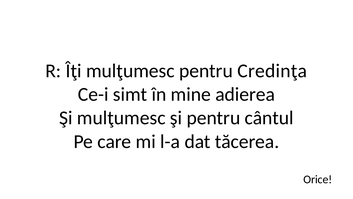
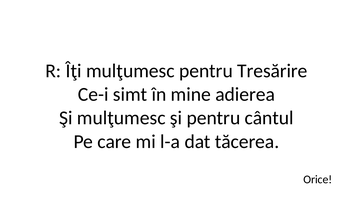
Credinţa: Credinţa -> Tresărire
